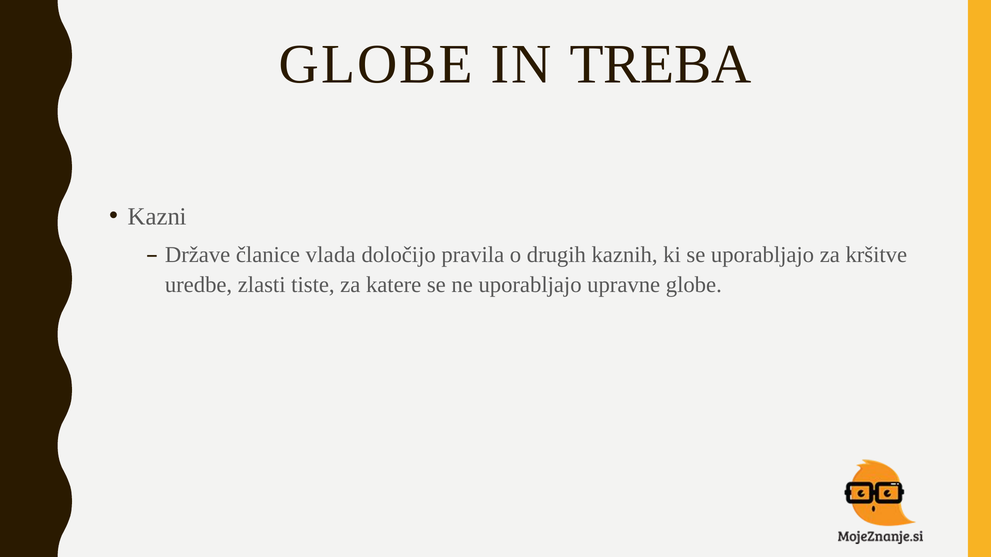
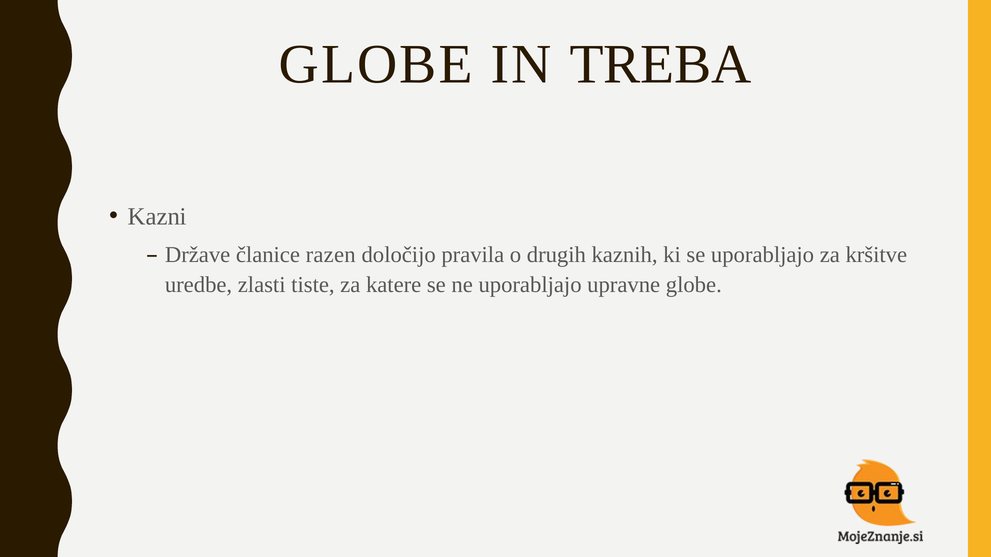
vlada: vlada -> razen
